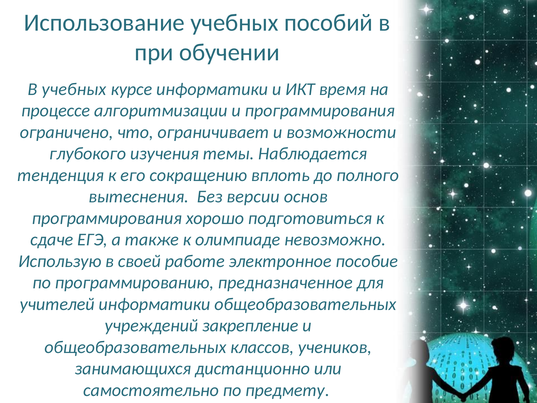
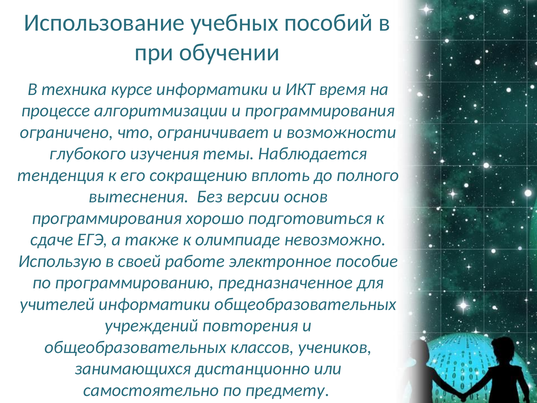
В учебных: учебных -> техника
закрепление: закрепление -> повторения
